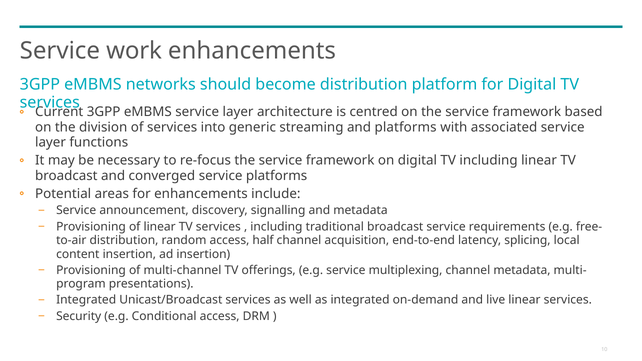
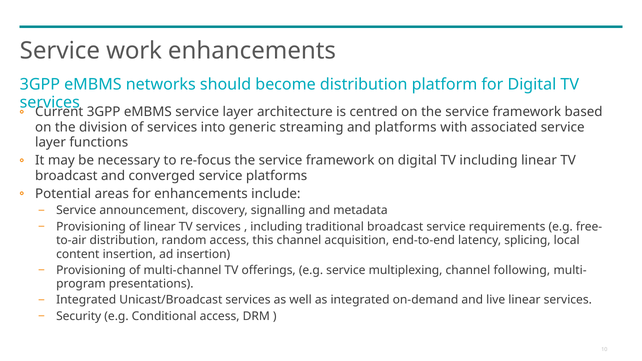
half: half -> this
channel metadata: metadata -> following
